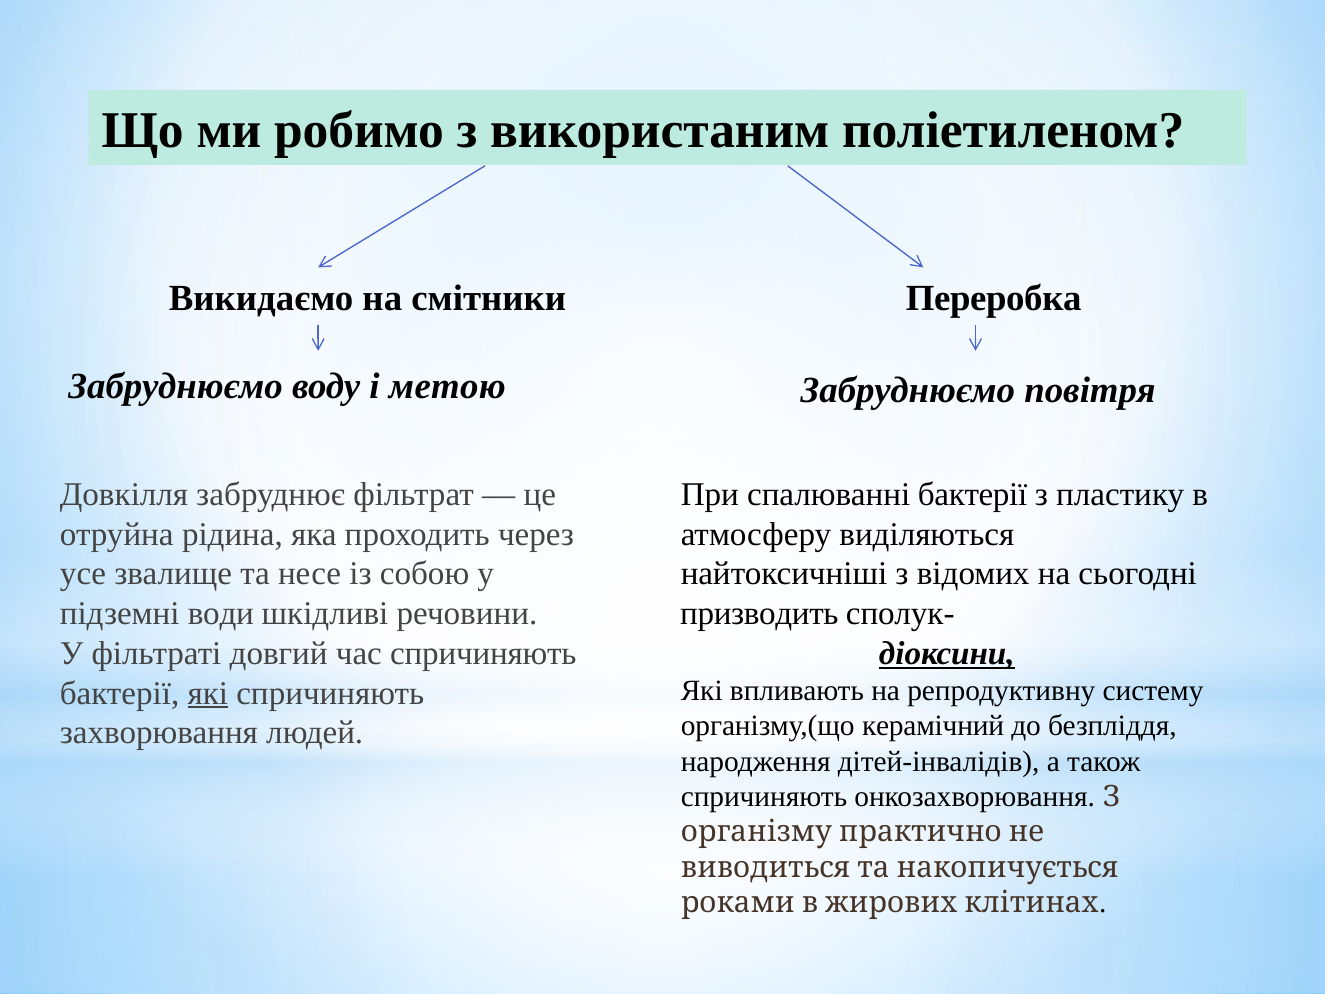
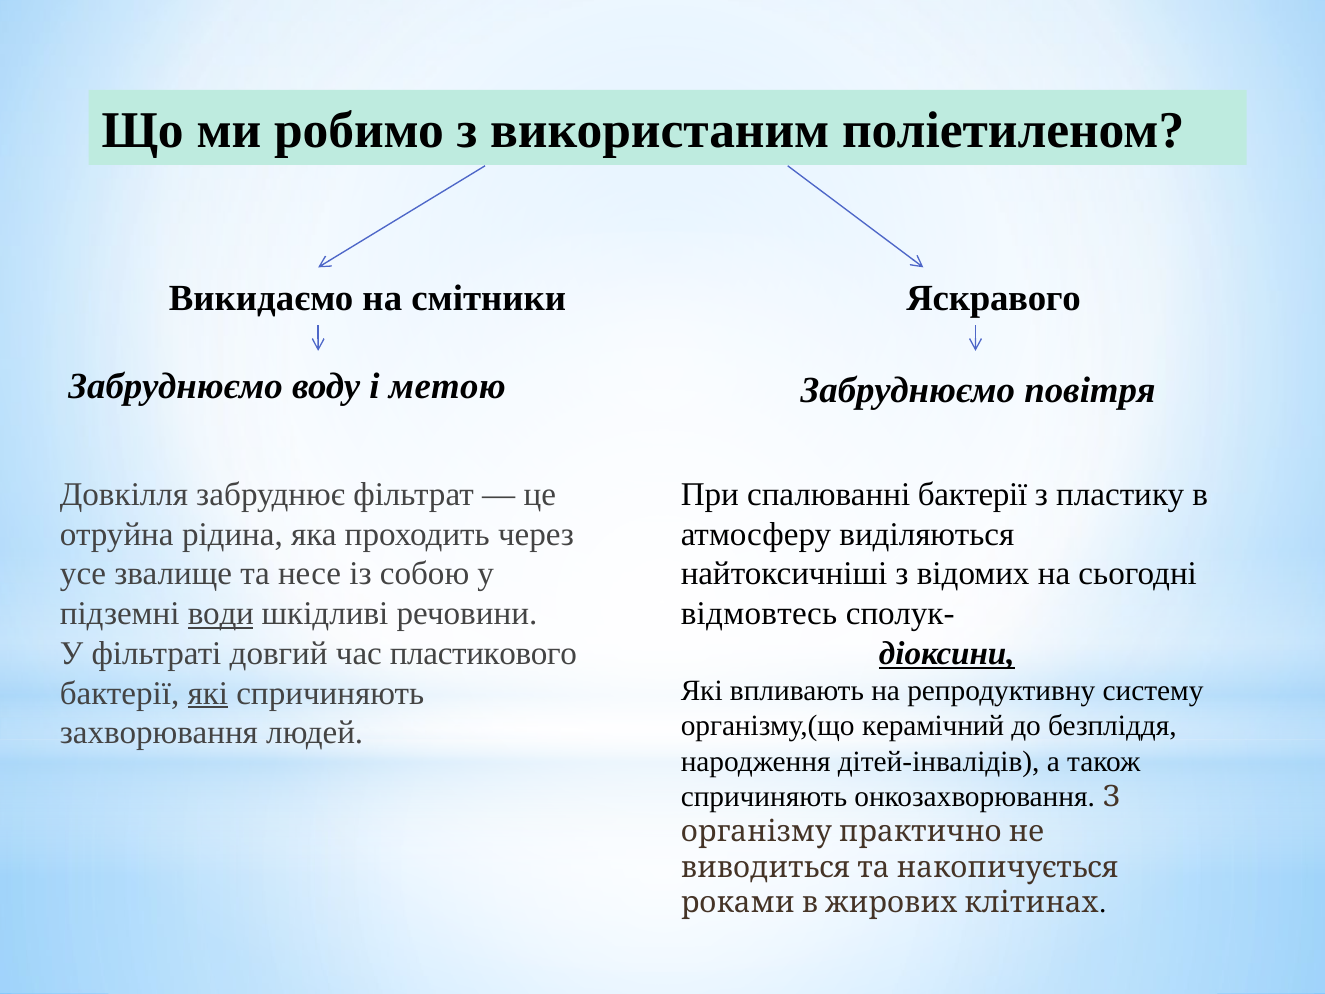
Переробка: Переробка -> Яскравого
води underline: none -> present
призводить: призводить -> відмовтесь
час спричиняють: спричиняють -> пластикового
